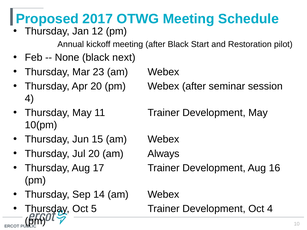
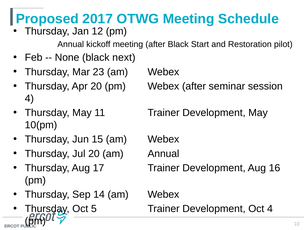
am Always: Always -> Annual
